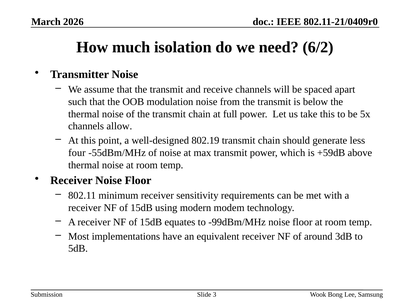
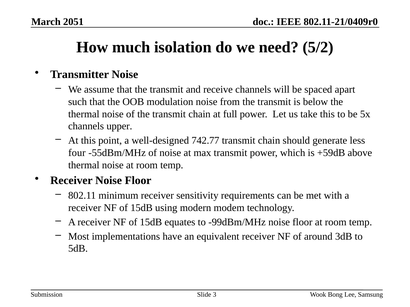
2026: 2026 -> 2051
6/2: 6/2 -> 5/2
allow: allow -> upper
802.19: 802.19 -> 742.77
